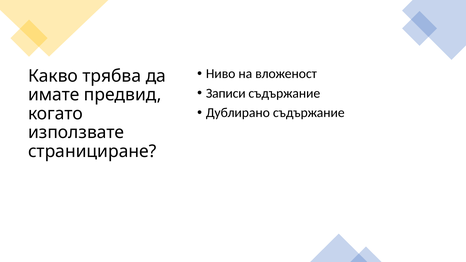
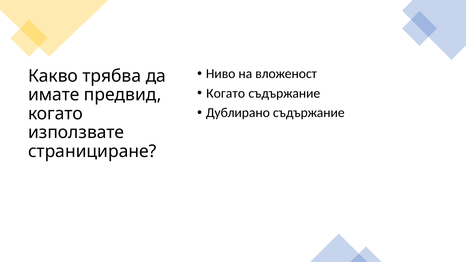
Записи at (226, 93): Записи -> Когато
